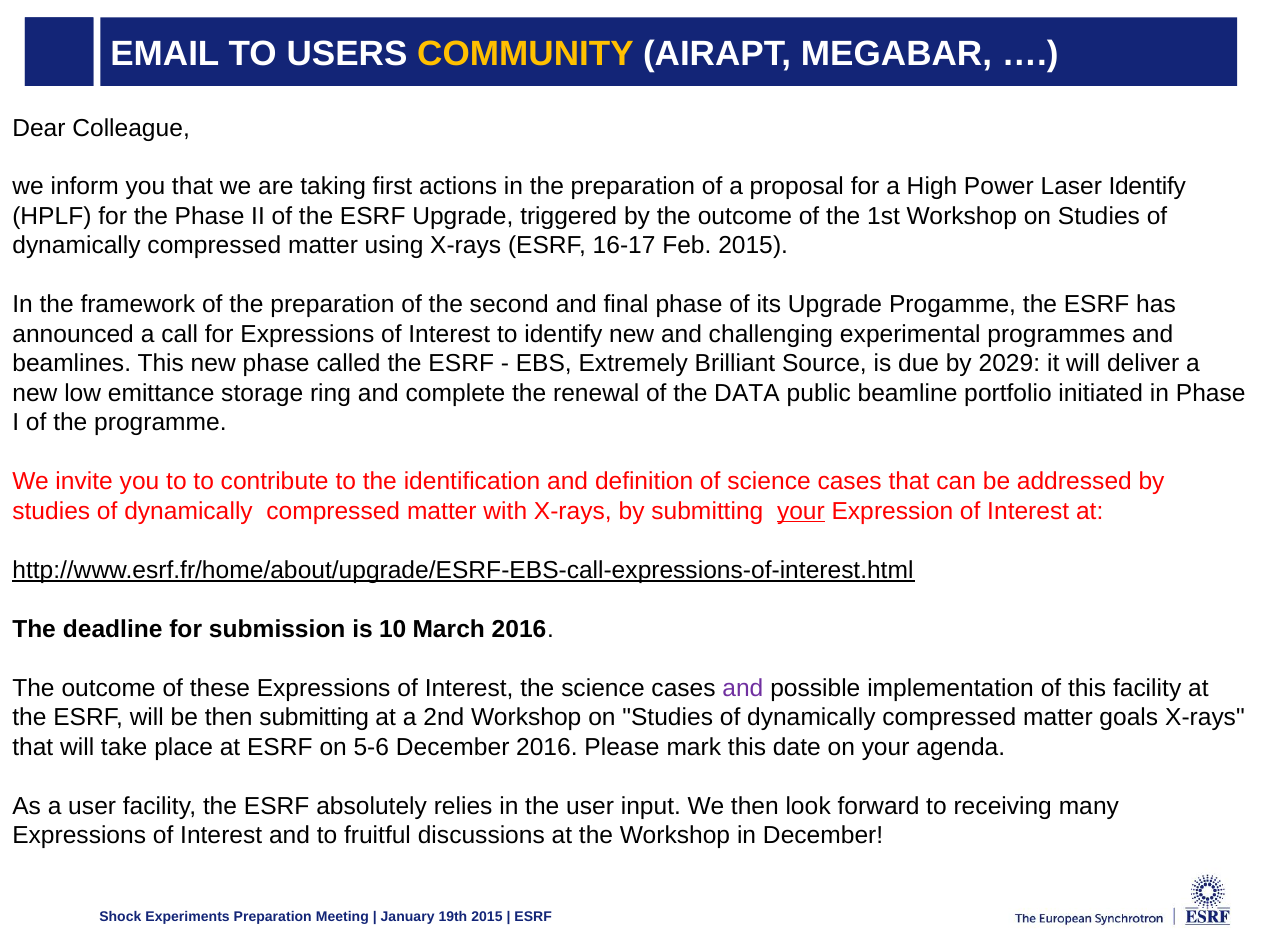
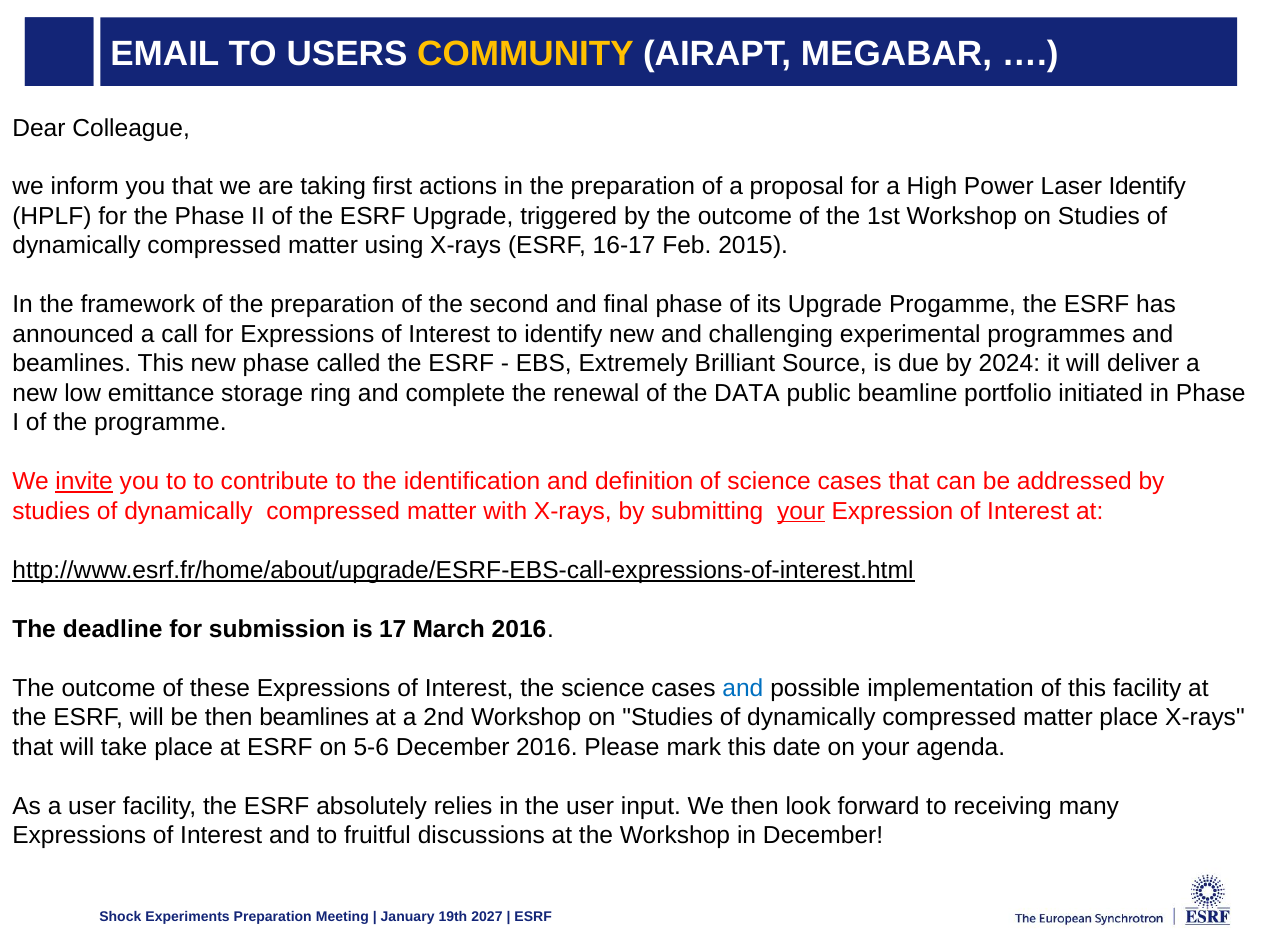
2029: 2029 -> 2024
invite underline: none -> present
10: 10 -> 17
and at (743, 688) colour: purple -> blue
then submitting: submitting -> beamlines
matter goals: goals -> place
19th 2015: 2015 -> 2027
